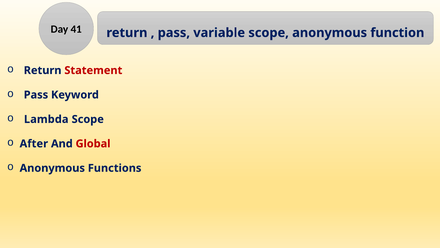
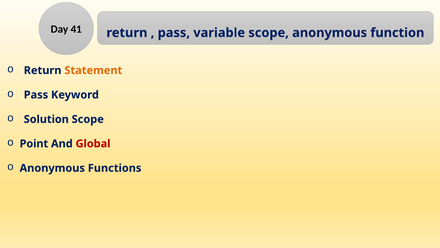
Statement colour: red -> orange
Lambda: Lambda -> Solution
After: After -> Point
